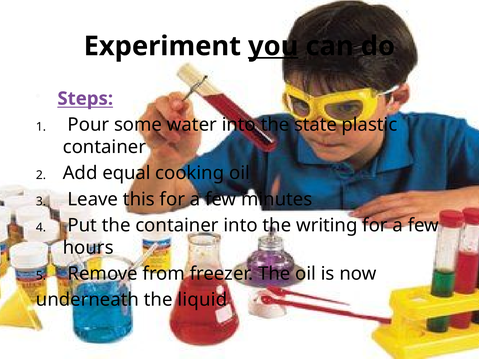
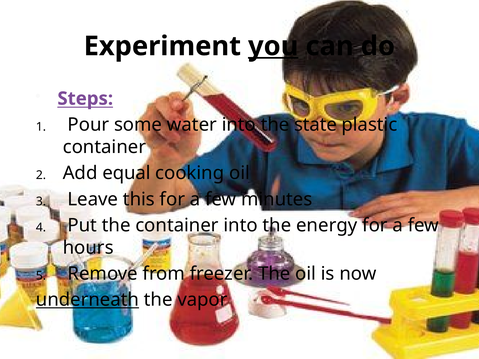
writing: writing -> energy
underneath underline: none -> present
liquid: liquid -> vapor
